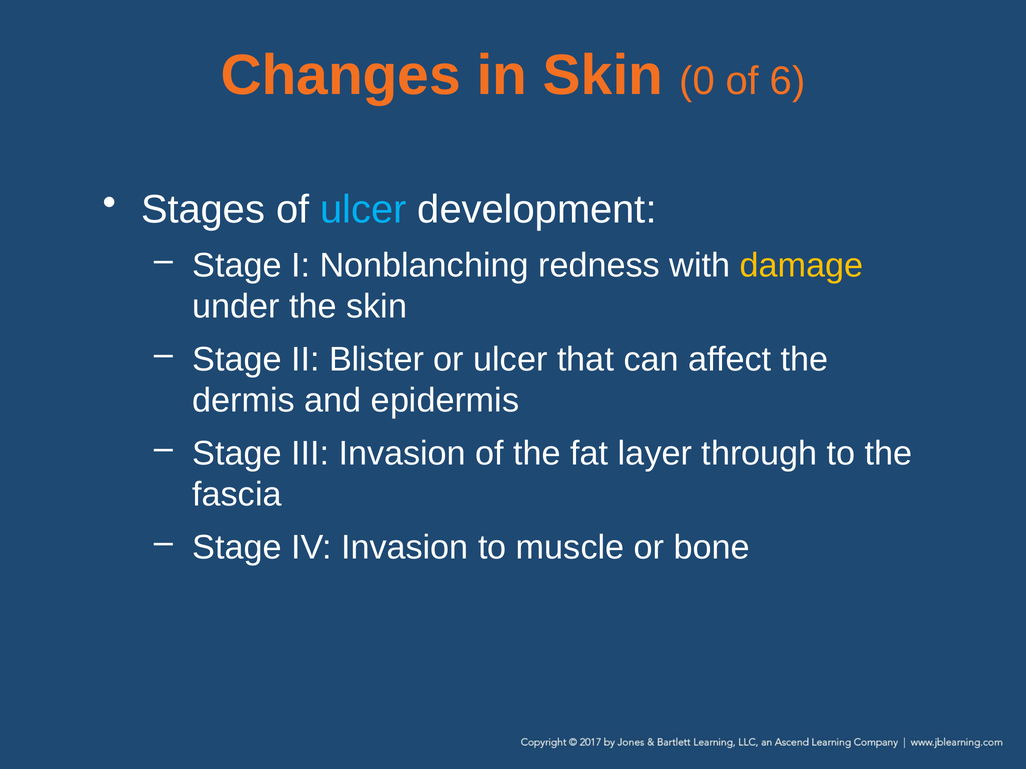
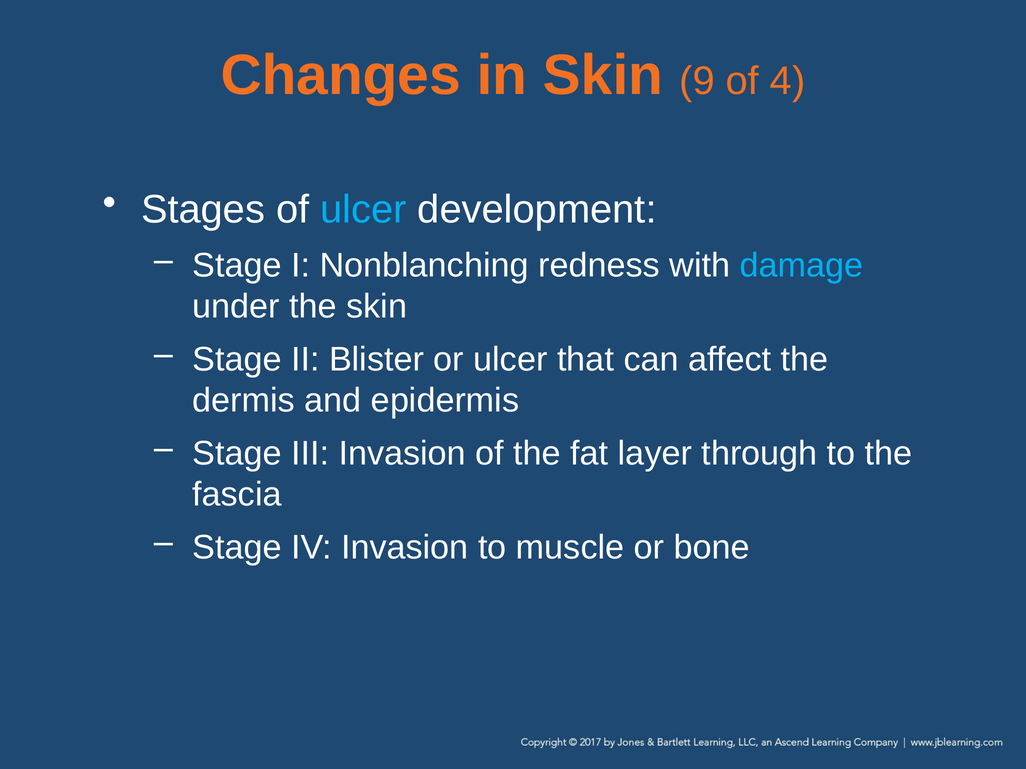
0: 0 -> 9
6: 6 -> 4
damage colour: yellow -> light blue
